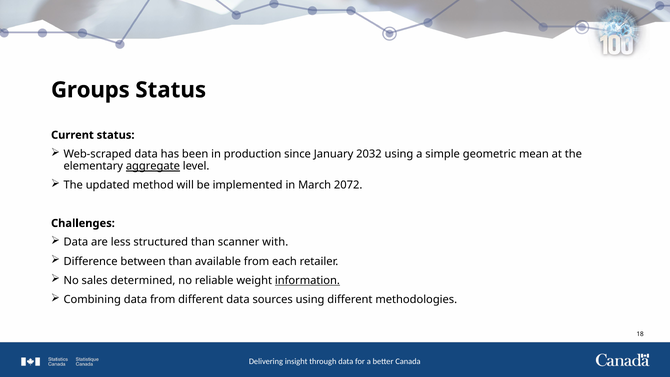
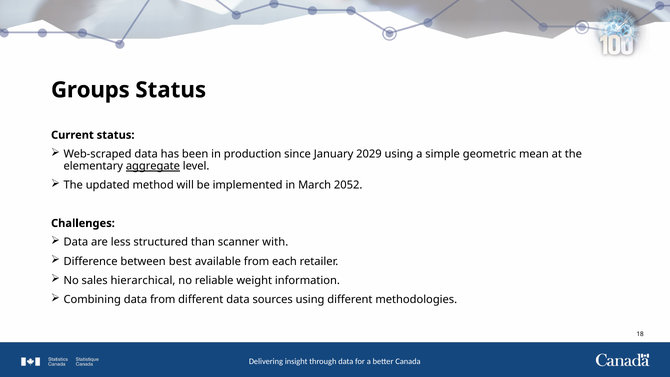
2032: 2032 -> 2029
2072: 2072 -> 2052
between than: than -> best
determined: determined -> hierarchical
information underline: present -> none
